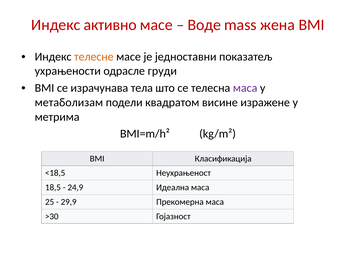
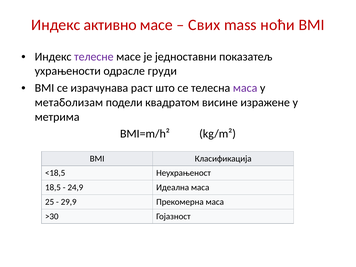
Воде: Воде -> Свих
жена: жена -> ноћи
телесне colour: orange -> purple
тела: тела -> раст
